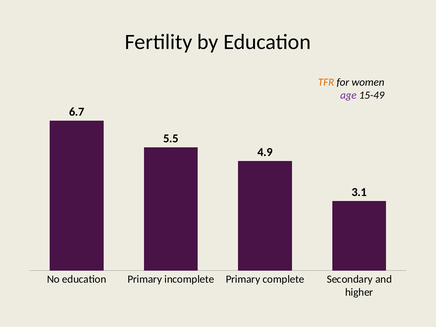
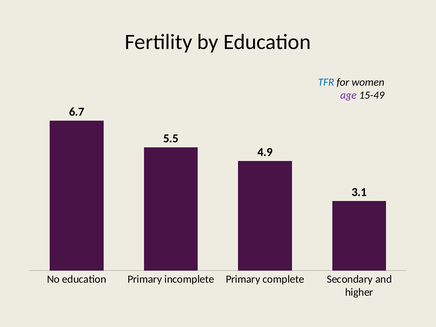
TFR colour: orange -> blue
